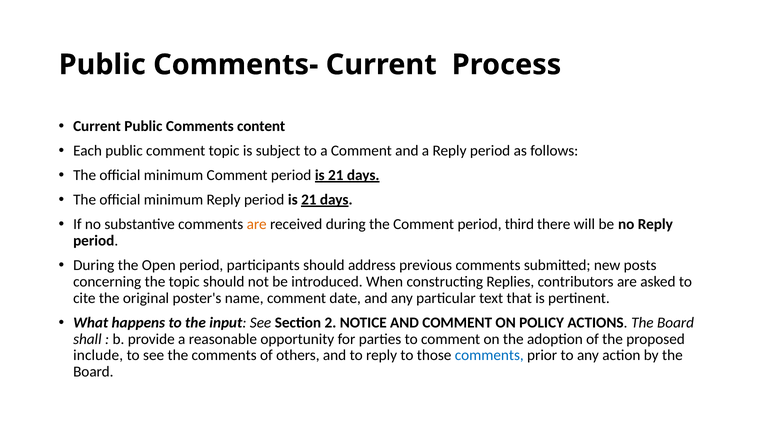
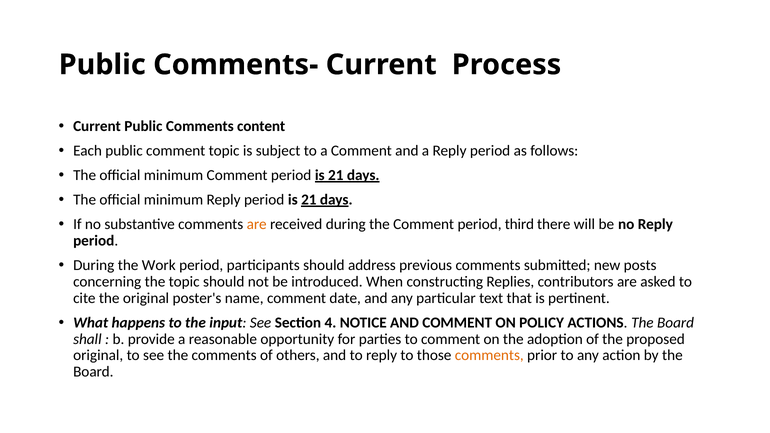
Open: Open -> Work
2: 2 -> 4
include at (98, 356): include -> original
comments at (489, 356) colour: blue -> orange
